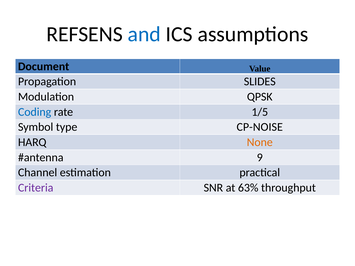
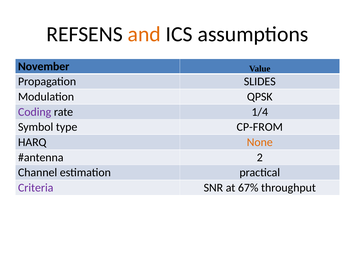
and colour: blue -> orange
Document: Document -> November
Coding colour: blue -> purple
1/5: 1/5 -> 1/4
CP-NOISE: CP-NOISE -> CP-FROM
9: 9 -> 2
63%: 63% -> 67%
